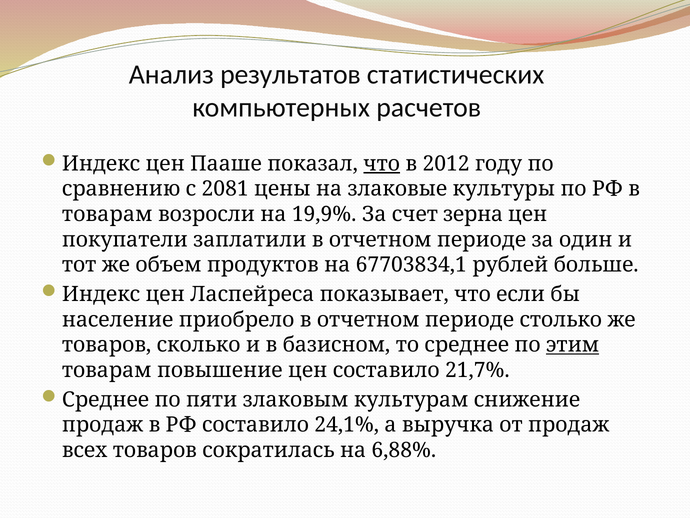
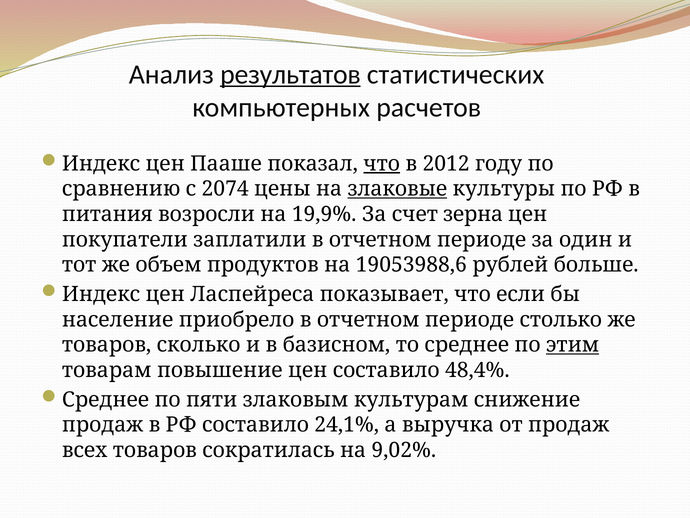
результатов underline: none -> present
2081: 2081 -> 2074
злаковые underline: none -> present
товарам at (107, 214): товарам -> питания
67703834,1: 67703834,1 -> 19053988,6
21,7%: 21,7% -> 48,4%
6,88%: 6,88% -> 9,02%
